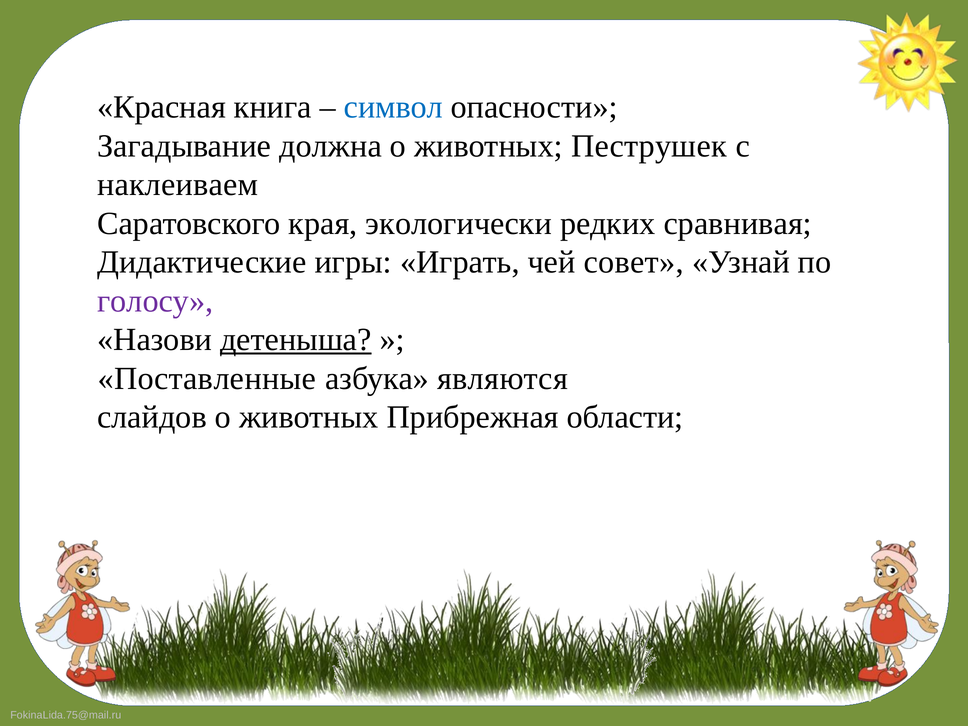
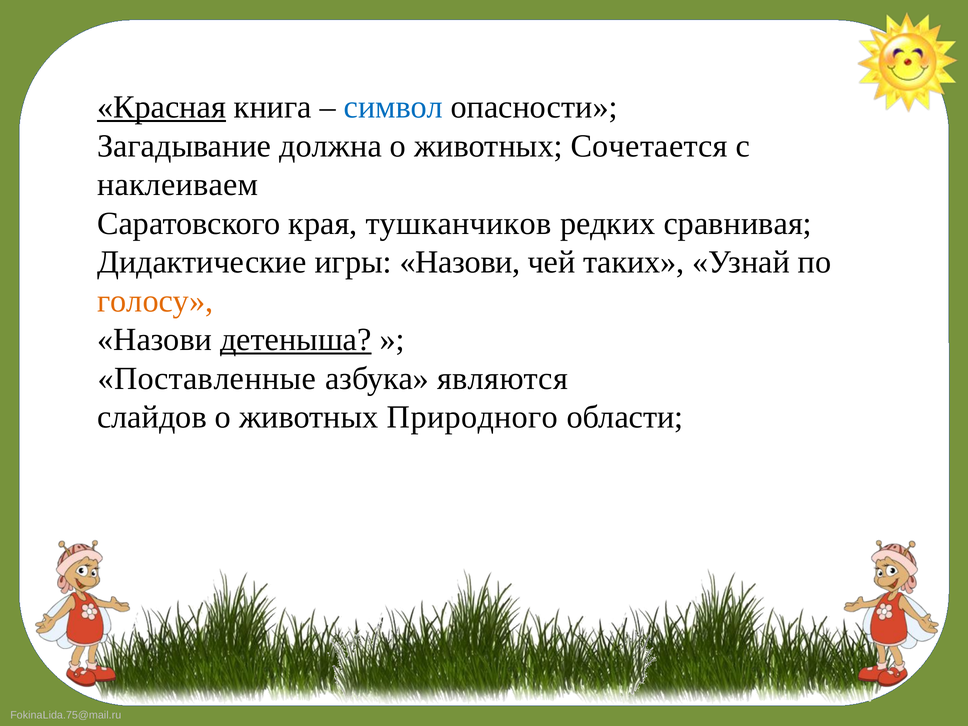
Красная underline: none -> present
Пеструшек: Пеструшек -> Сочетается
экологически: экологически -> тушканчиков
игры Играть: Играть -> Назови
совет: совет -> таких
голосу colour: purple -> orange
Прибрежная: Прибрежная -> Природного
